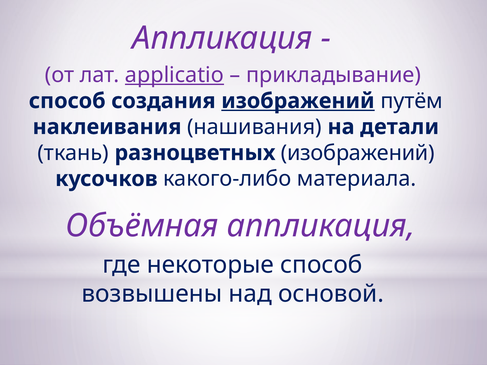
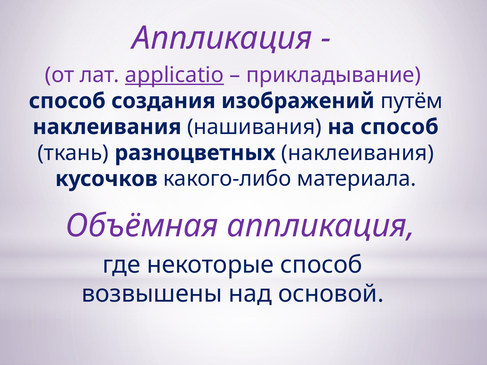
изображений at (298, 101) underline: present -> none
на детали: детали -> способ
разноцветных изображений: изображений -> наклеивания
